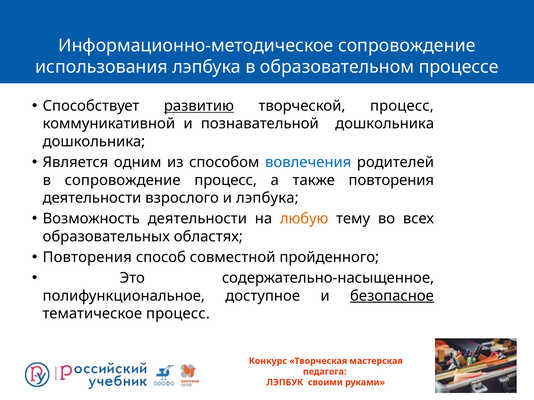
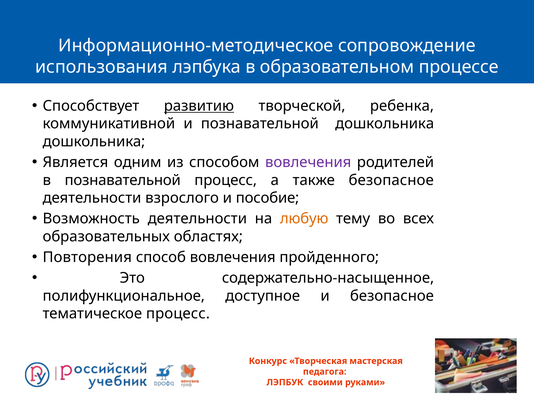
творческой процесс: процесс -> ребенка
вовлечения at (308, 163) colour: blue -> purple
в сопровождение: сопровождение -> познавательной
также повторения: повторения -> безопасное
и лэпбука: лэпбука -> пособие
способ совместной: совместной -> вовлечения
безопасное at (392, 296) underline: present -> none
